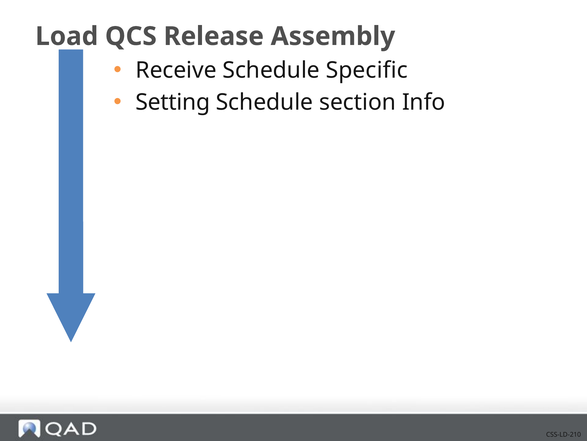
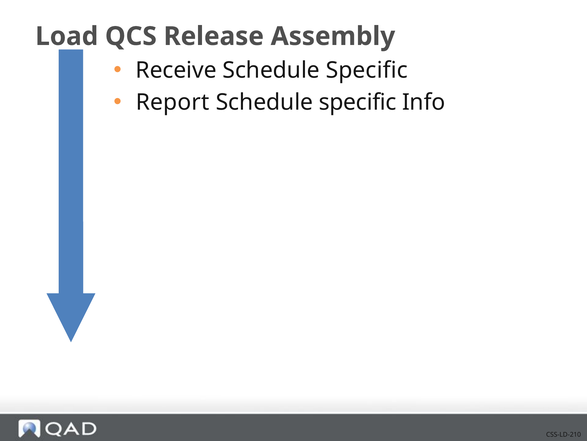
Setting: Setting -> Report
section at (358, 102): section -> specific
